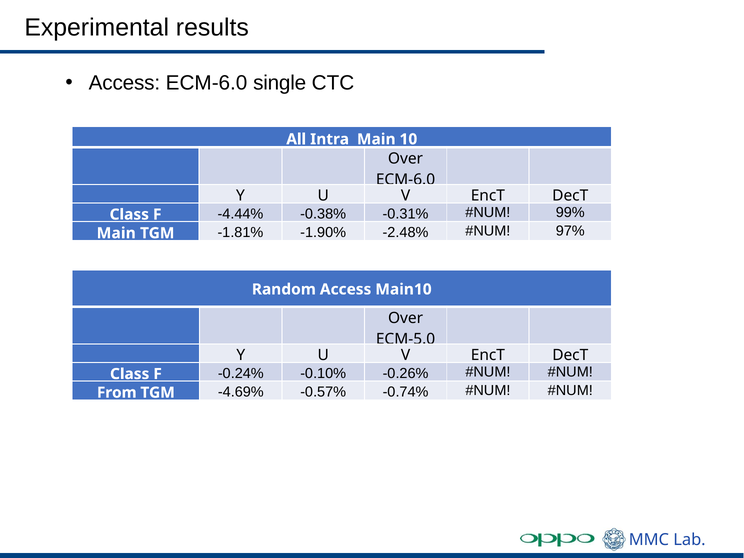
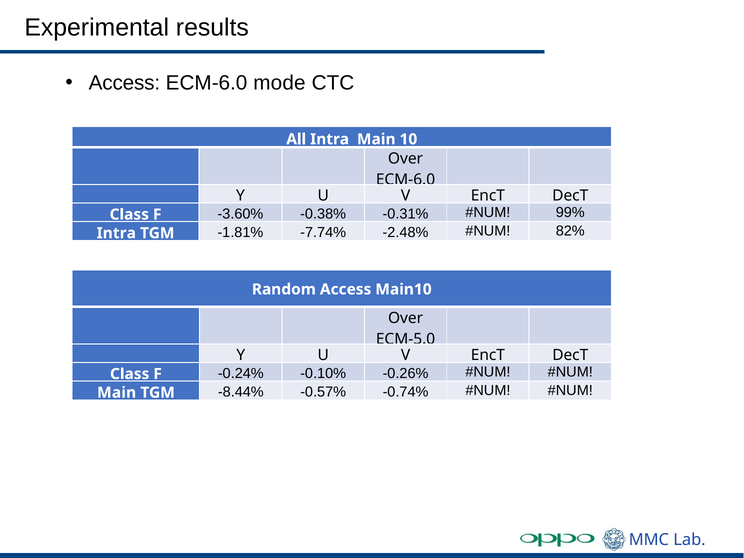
single: single -> mode
-4.44%: -4.44% -> -3.60%
Main at (116, 233): Main -> Intra
-1.90%: -1.90% -> -7.74%
97%: 97% -> 82%
From at (117, 393): From -> Main
-4.69%: -4.69% -> -8.44%
